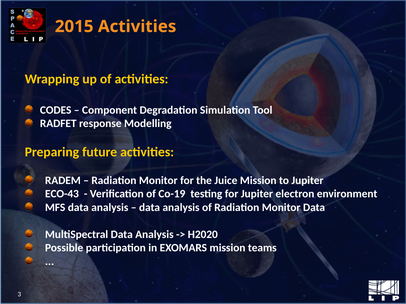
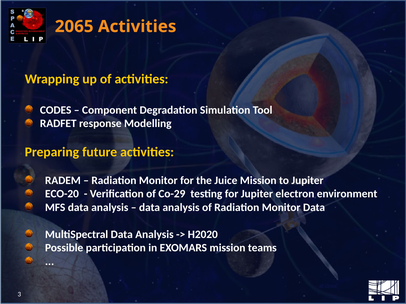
2015: 2015 -> 2065
ECO-43: ECO-43 -> ECO-20
Co-19: Co-19 -> Co-29
